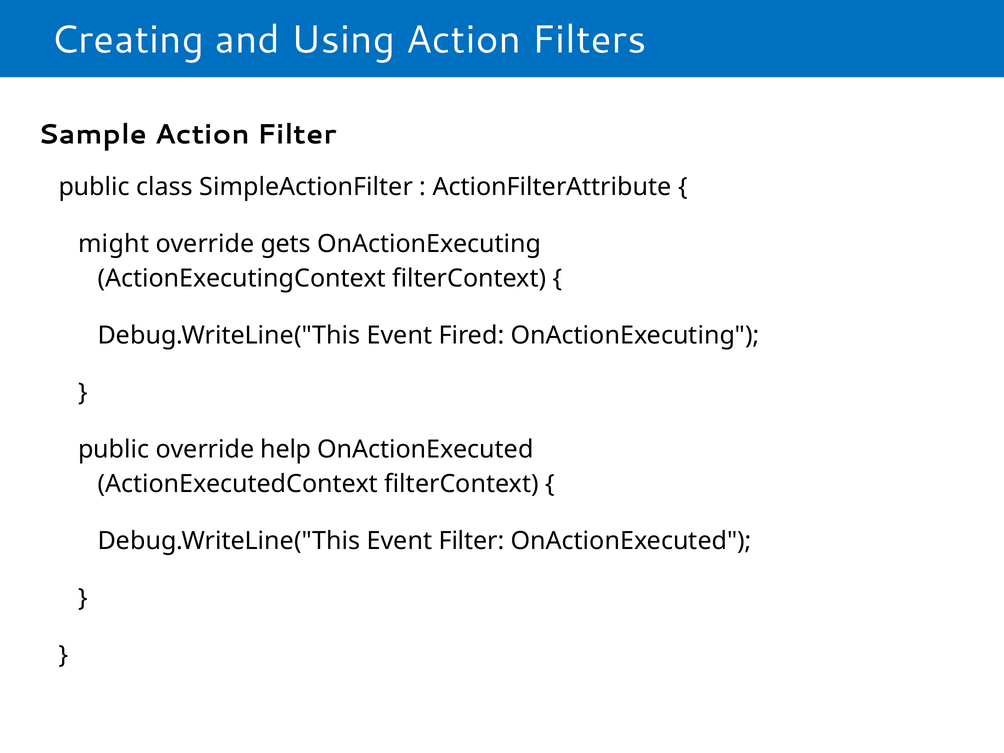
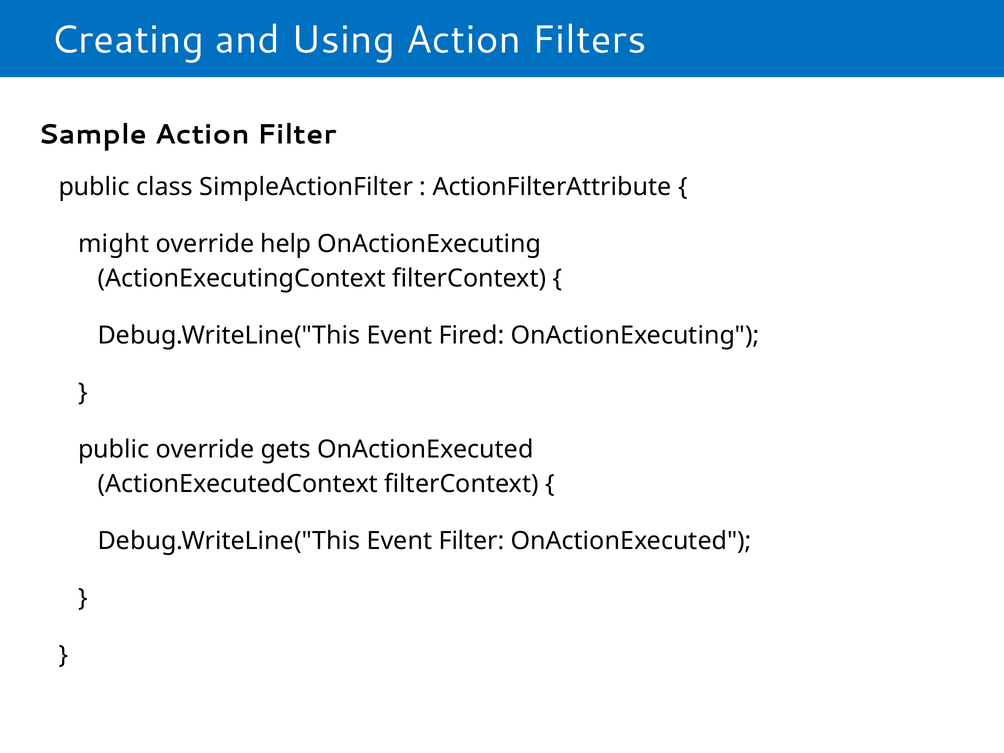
gets: gets -> help
help: help -> gets
